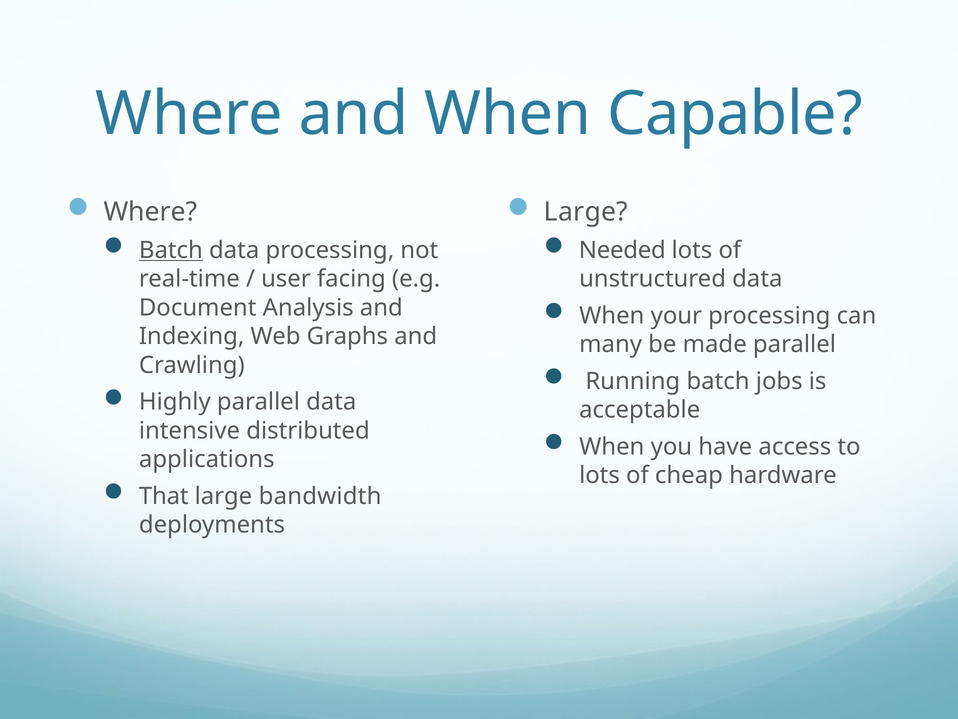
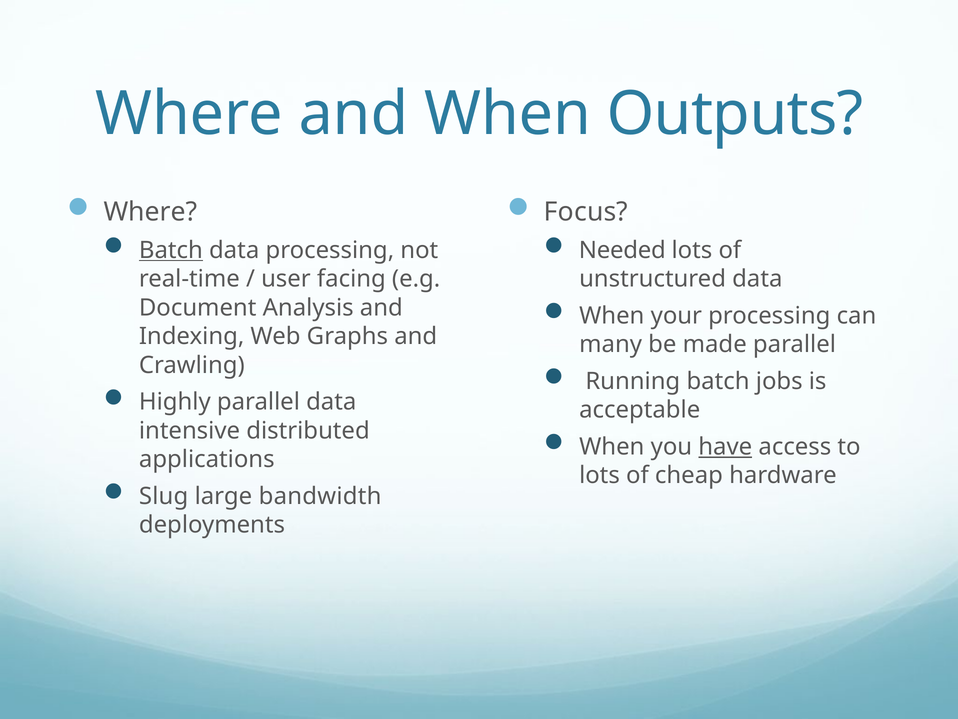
Capable: Capable -> Outputs
Large at (586, 212): Large -> Focus
have underline: none -> present
That: That -> Slug
